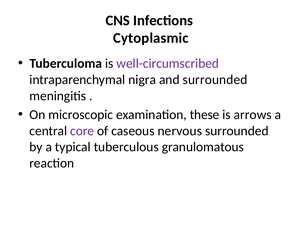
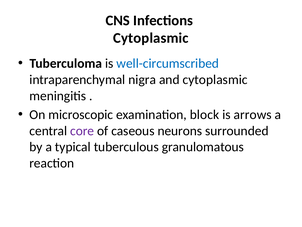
well-circumscribed colour: purple -> blue
and surrounded: surrounded -> cytoplasmic
these: these -> block
nervous: nervous -> neurons
